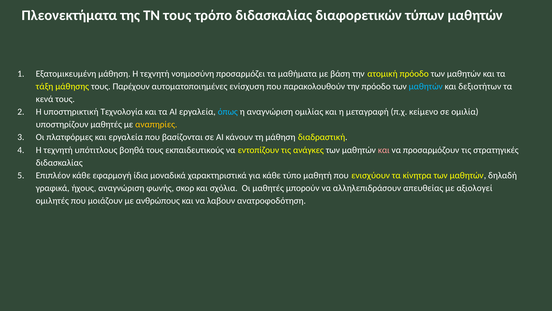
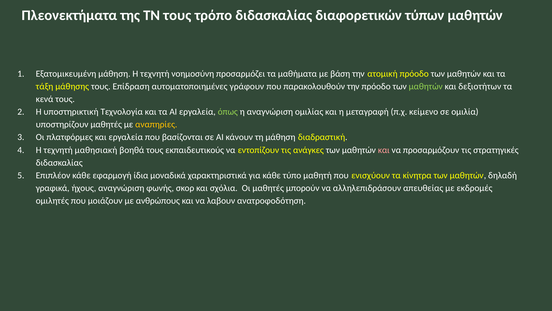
Παρέχουν: Παρέχουν -> Επίδραση
ενίσχυση: ενίσχυση -> γράφουν
μαθητών at (426, 86) colour: light blue -> light green
όπως colour: light blue -> light green
υπότιτλους: υπότιτλους -> μαθησιακή
αξιολογεί: αξιολογεί -> εκδρομές
